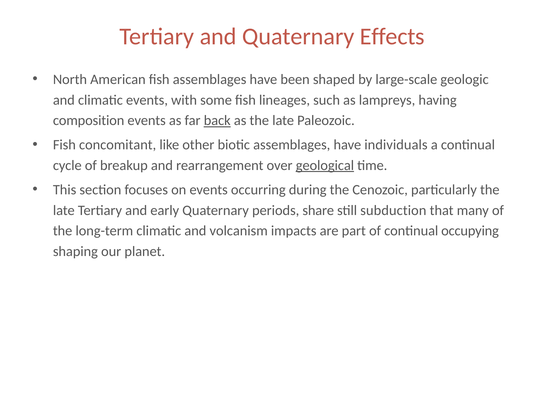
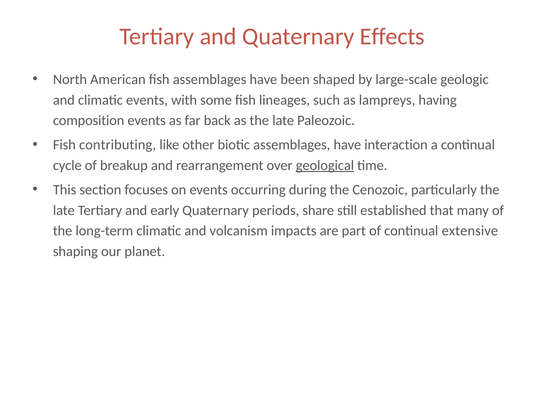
back underline: present -> none
concomitant: concomitant -> contributing
individuals: individuals -> interaction
subduction: subduction -> established
occupying: occupying -> extensive
